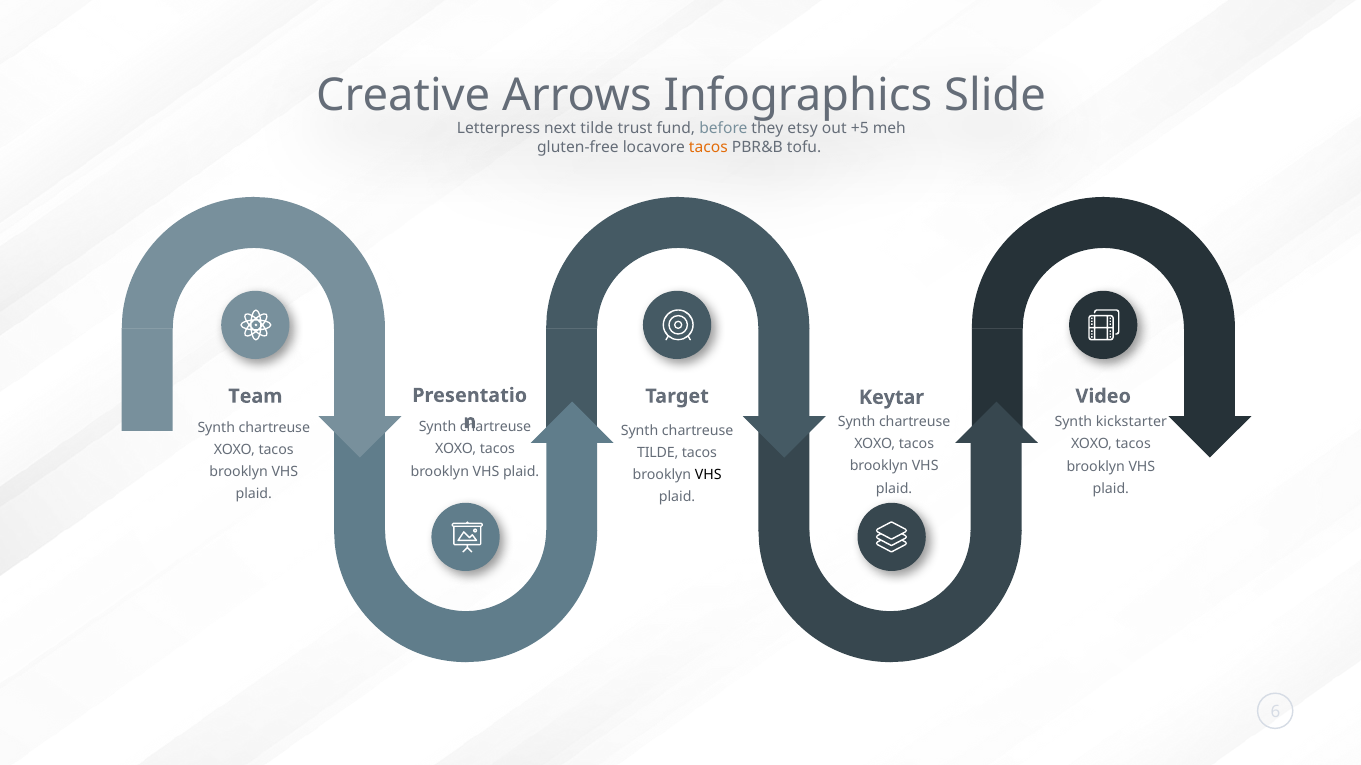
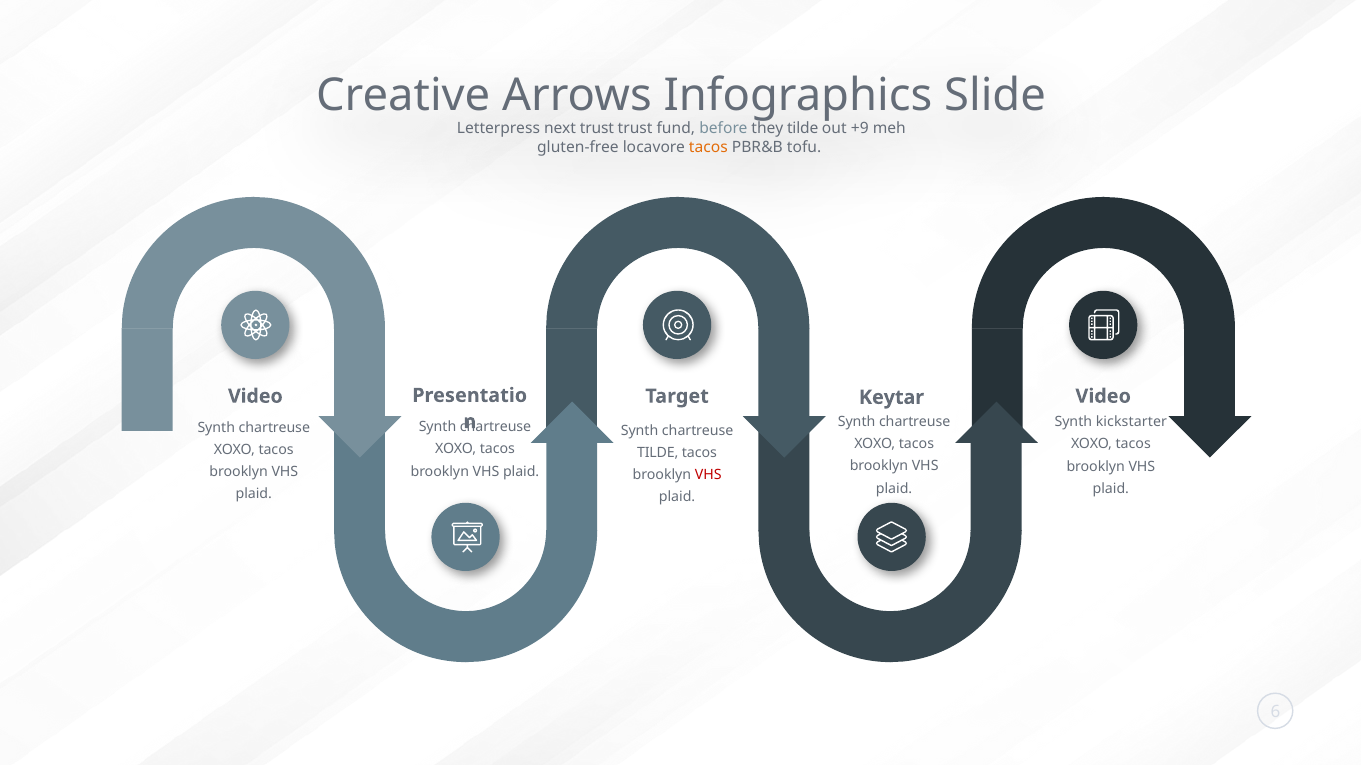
next tilde: tilde -> trust
they etsy: etsy -> tilde
+5: +5 -> +9
Team at (255, 396): Team -> Video
VHS at (708, 475) colour: black -> red
